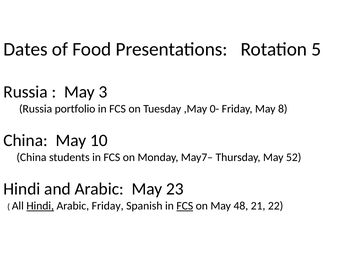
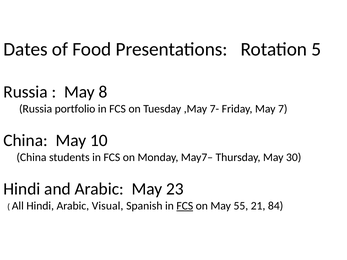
3: 3 -> 8
0-: 0- -> 7-
8: 8 -> 7
52: 52 -> 30
Hindi at (40, 206) underline: present -> none
Arabic Friday: Friday -> Visual
48: 48 -> 55
22: 22 -> 84
